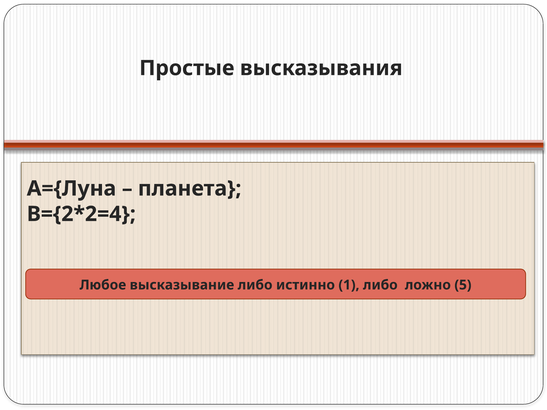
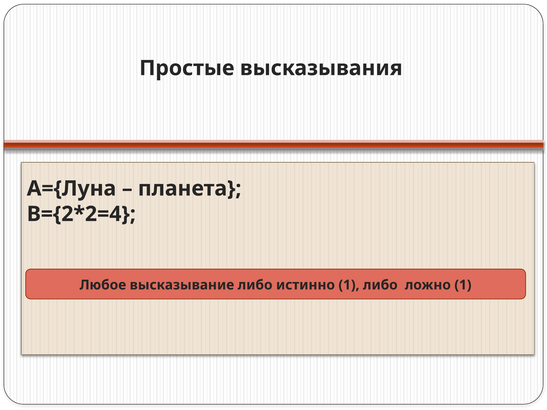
ложно 5: 5 -> 1
